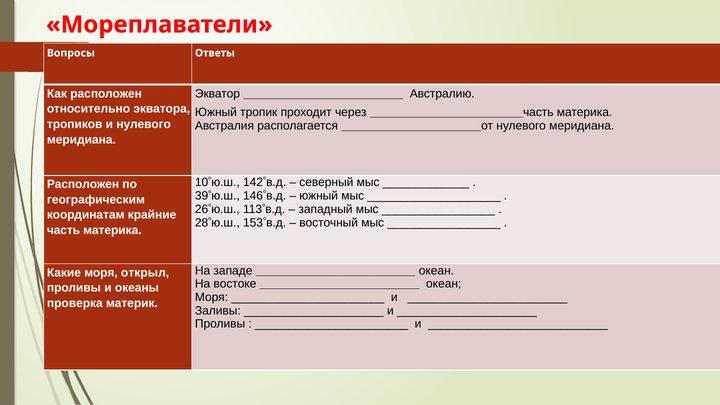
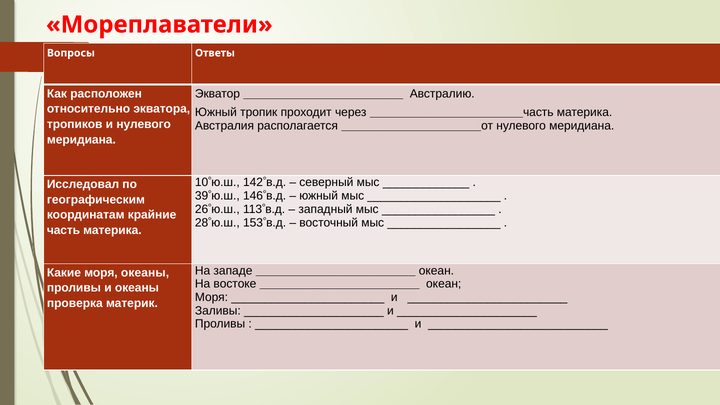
Расположен at (83, 184): Расположен -> Исследовал
моря открыл: открыл -> океаны
